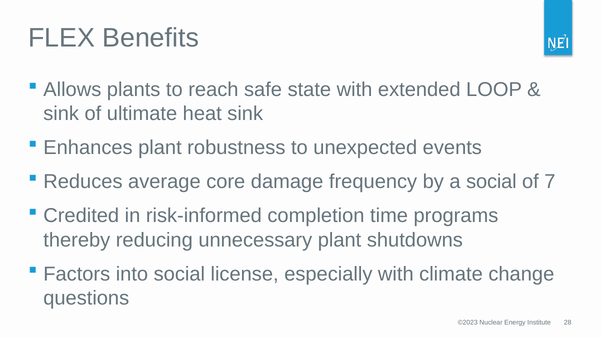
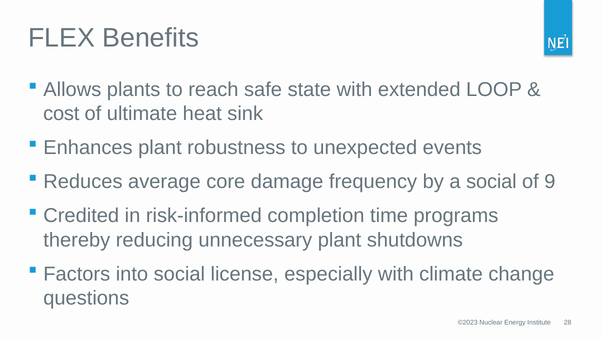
sink at (61, 114): sink -> cost
7: 7 -> 9
